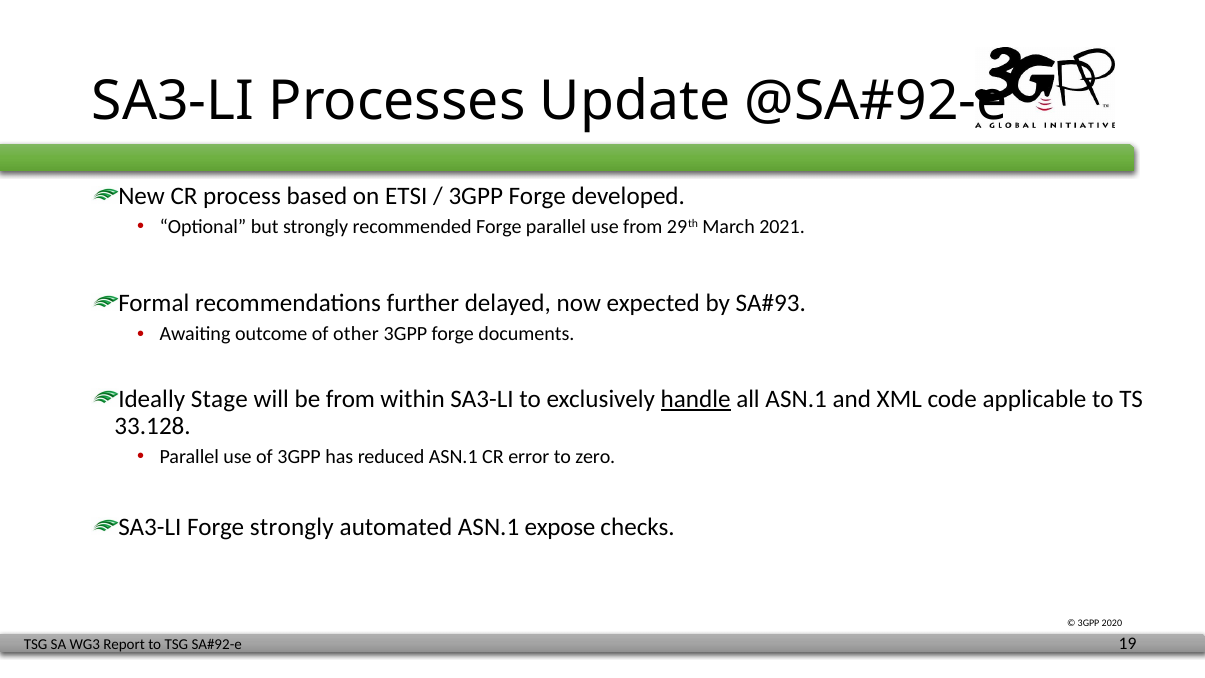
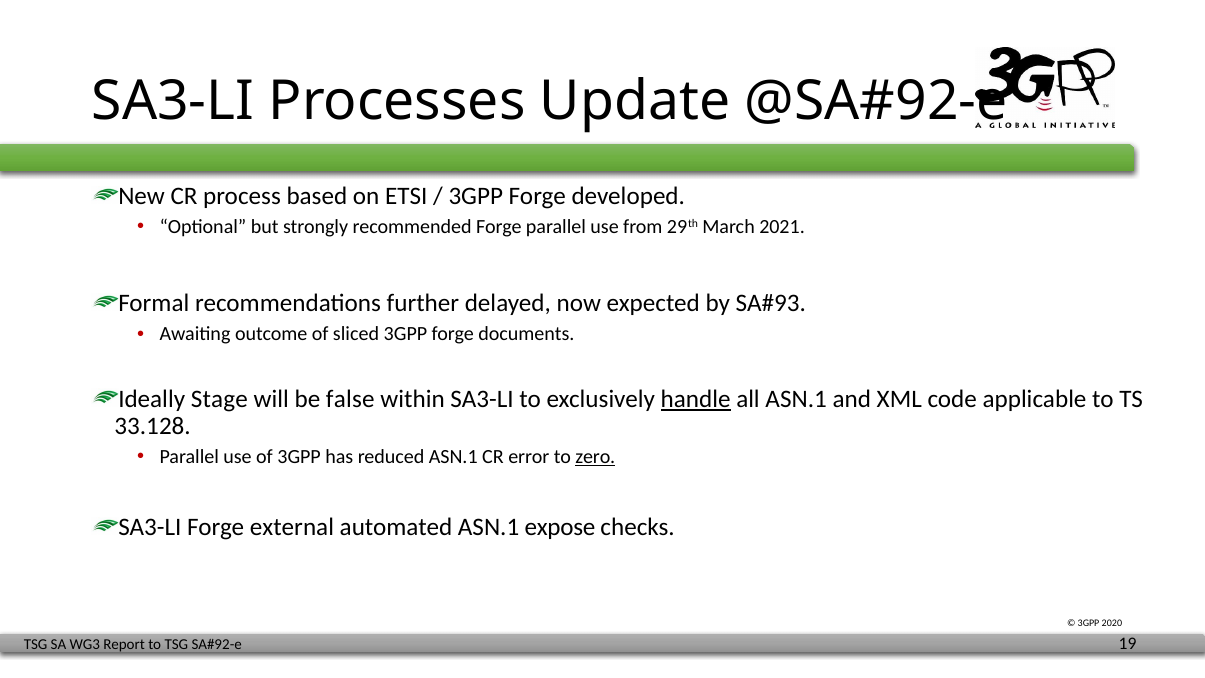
other: other -> sliced
be from: from -> false
zero underline: none -> present
Forge strongly: strongly -> external
